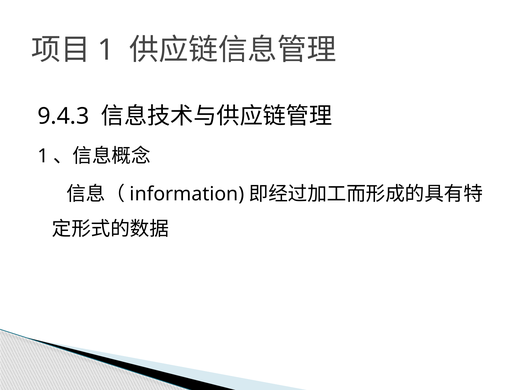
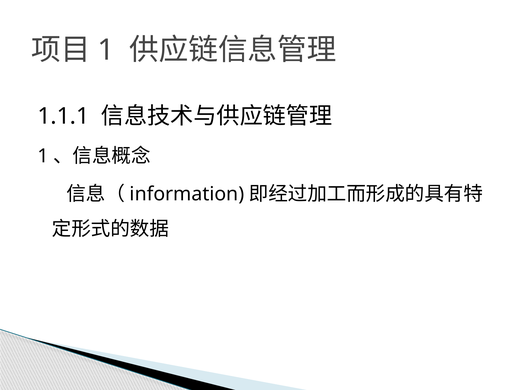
9.4.3: 9.4.3 -> 1.1.1
